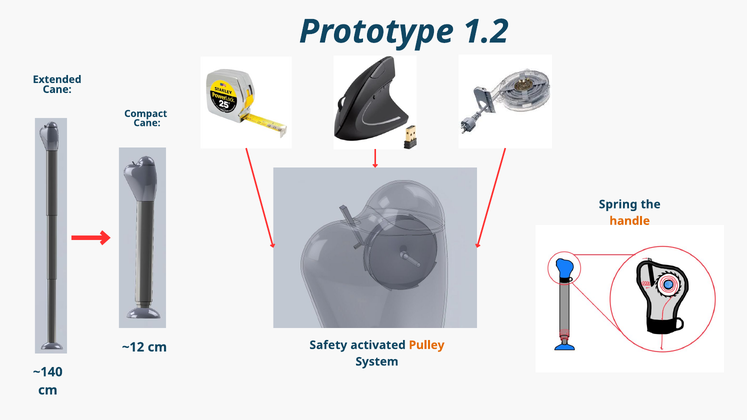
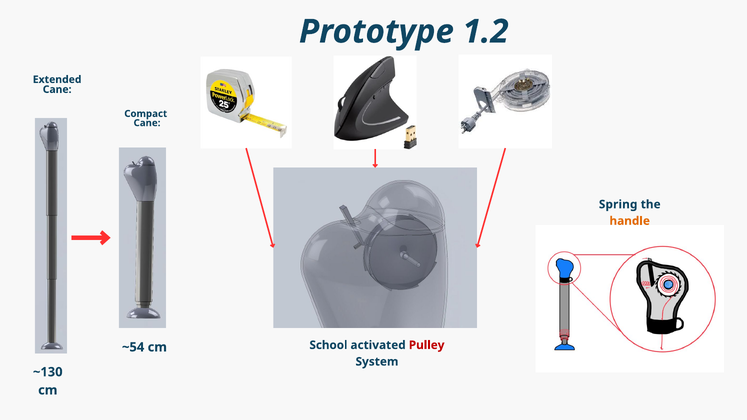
Safety: Safety -> School
Pulley colour: orange -> red
~12: ~12 -> ~54
~140: ~140 -> ~130
